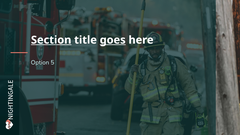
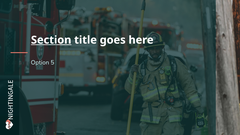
goes underline: present -> none
